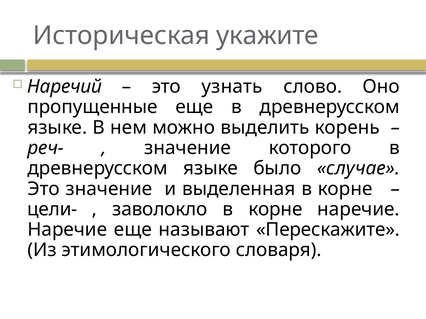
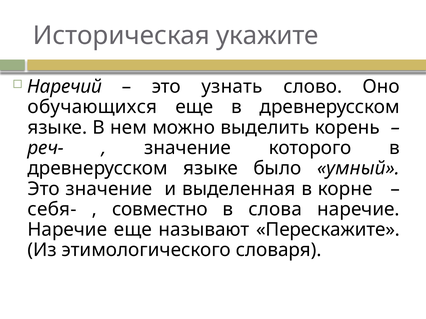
пропущенные: пропущенные -> обучающихся
случае: случае -> умный
цели-: цели- -> себя-
заволокло: заволокло -> совместно
корне at (275, 210): корне -> слова
